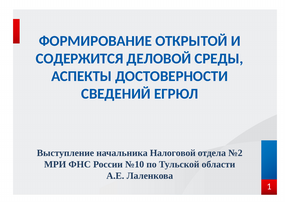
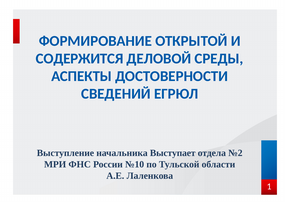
Налоговой: Налоговой -> Выступает
